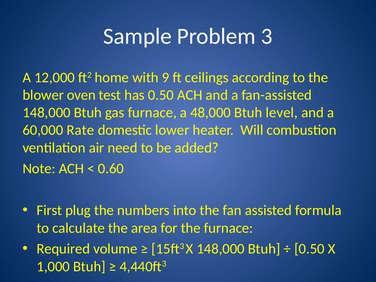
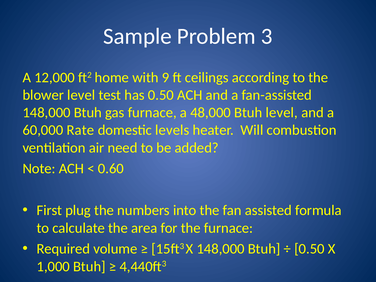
blower oven: oven -> level
lower: lower -> levels
